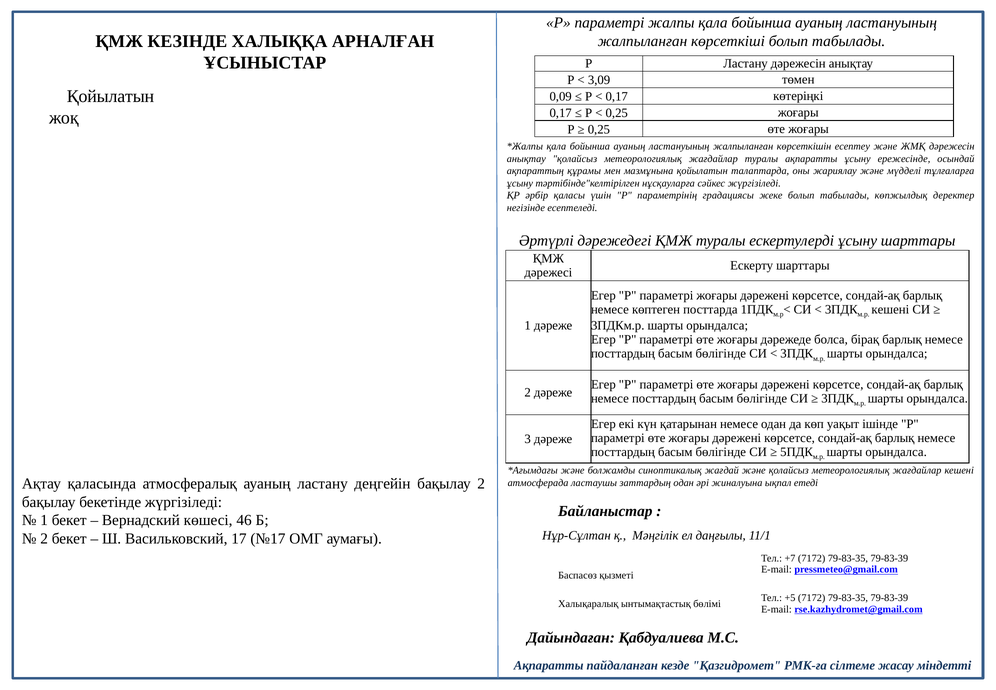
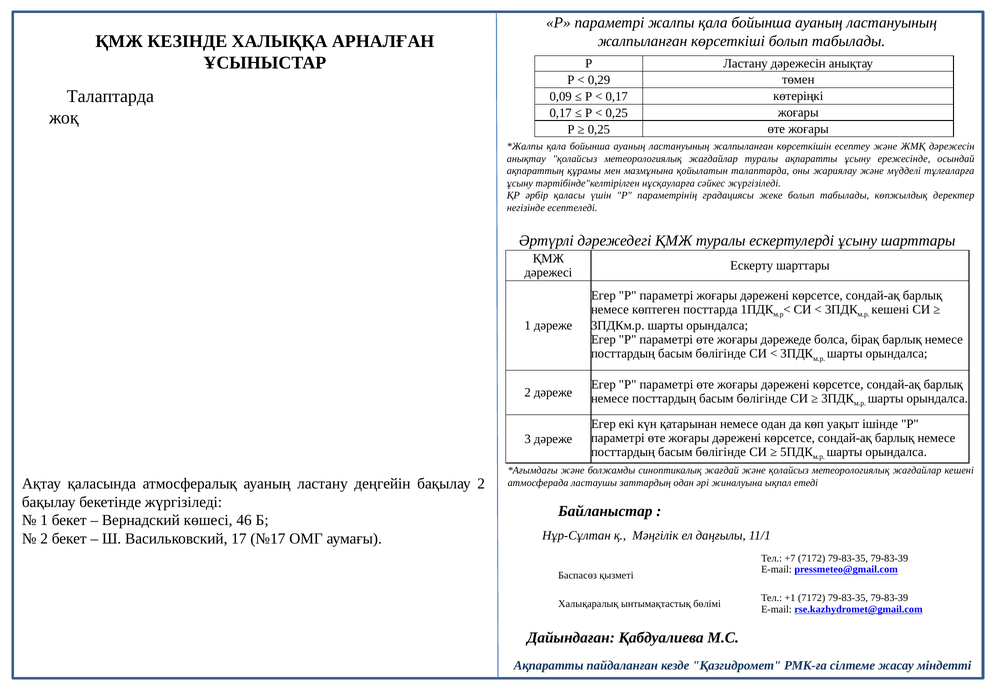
3,09: 3,09 -> 0,29
Қойылатын at (110, 96): Қойылатын -> Талаптарда
+5: +5 -> +1
